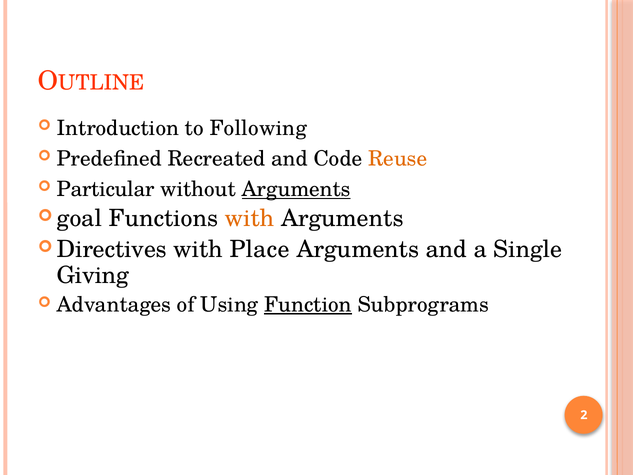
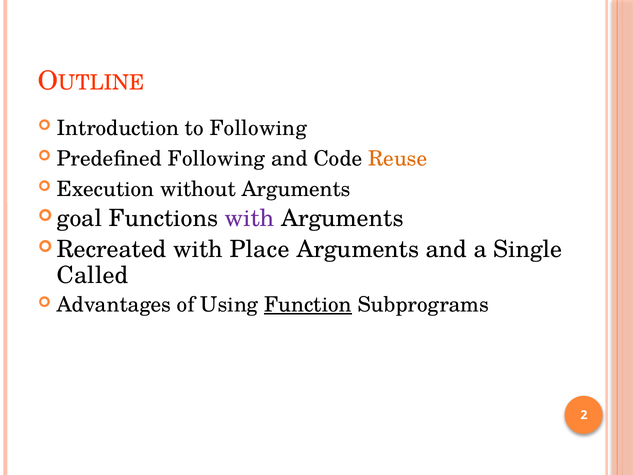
Predefined Recreated: Recreated -> Following
Particular: Particular -> Execution
Arguments at (296, 189) underline: present -> none
with at (250, 218) colour: orange -> purple
Directives: Directives -> Recreated
Giving: Giving -> Called
